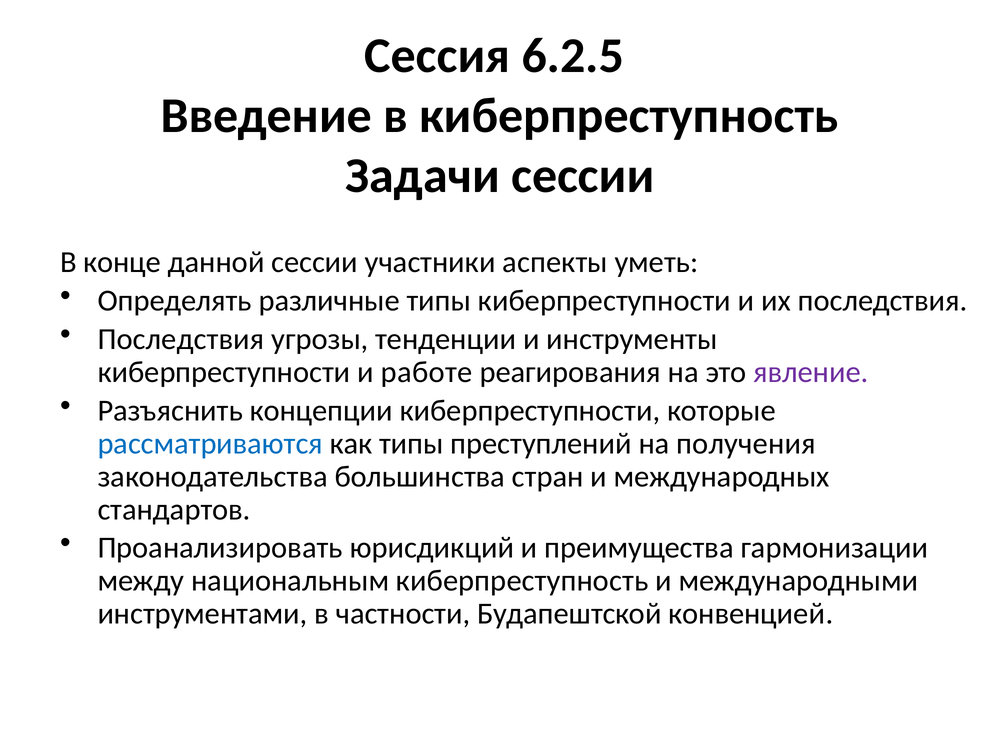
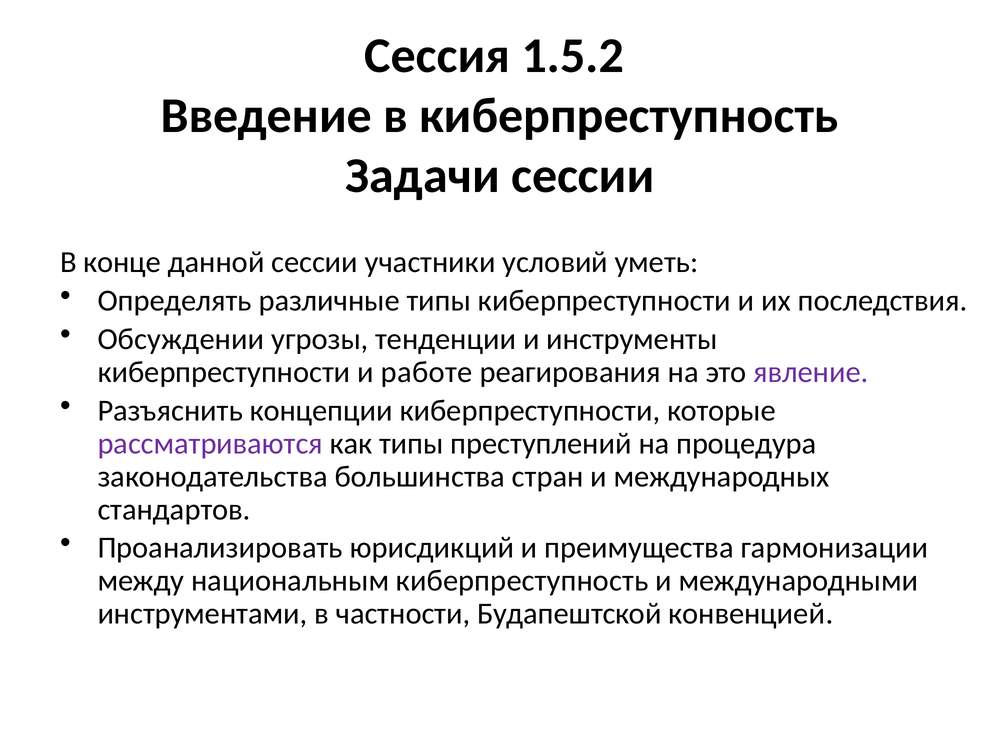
6.2.5: 6.2.5 -> 1.5.2
аспекты: аспекты -> условий
Последствия at (181, 339): Последствия -> Обсуждении
рассматриваются colour: blue -> purple
получения: получения -> процедура
